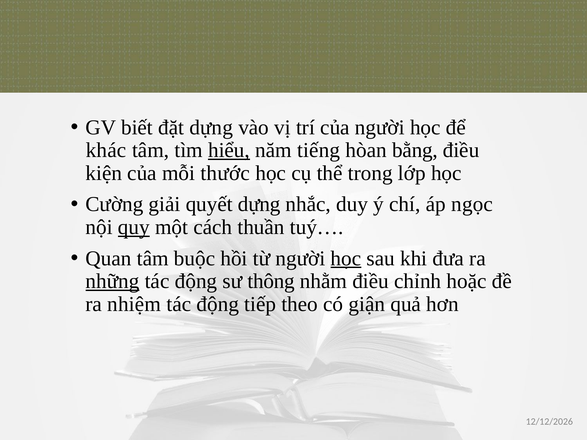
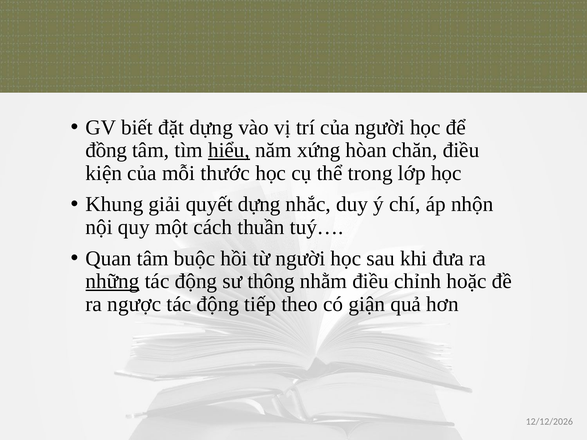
khác: khác -> đồng
tiếng: tiếng -> xứng
bằng: bằng -> chăn
Cường: Cường -> Khung
ngọc: ngọc -> nhộn
quy underline: present -> none
học at (346, 258) underline: present -> none
nhiệm: nhiệm -> ngược
